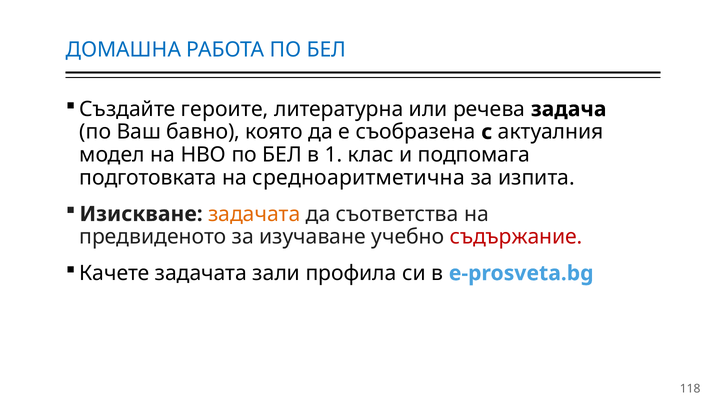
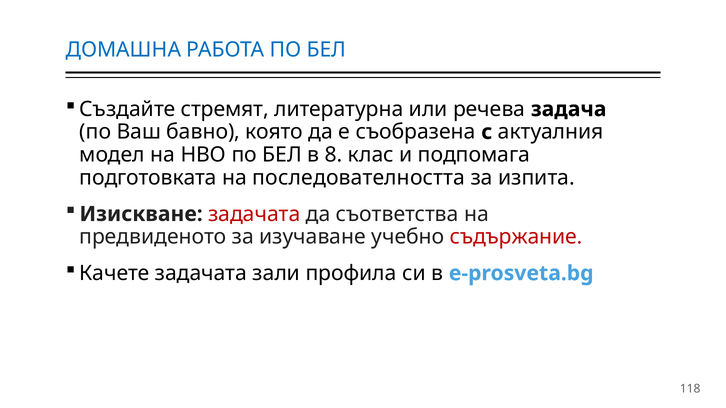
героите: героите -> стремят
1: 1 -> 8
средноаритметична: средноаритметична -> последователността
задачата at (254, 214) colour: orange -> red
